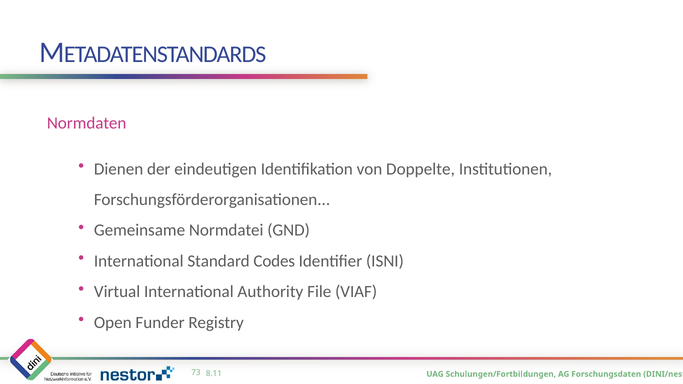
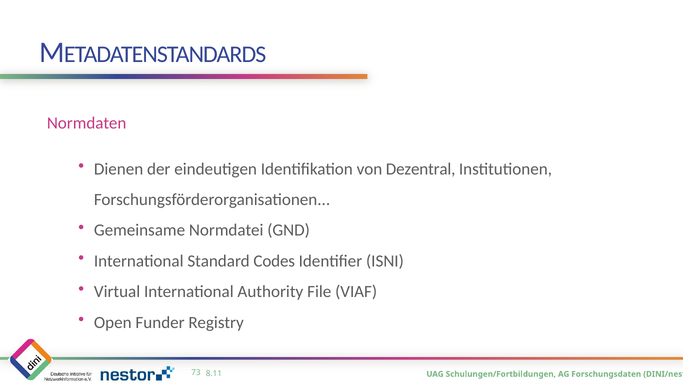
Doppelte: Doppelte -> Dezentral
